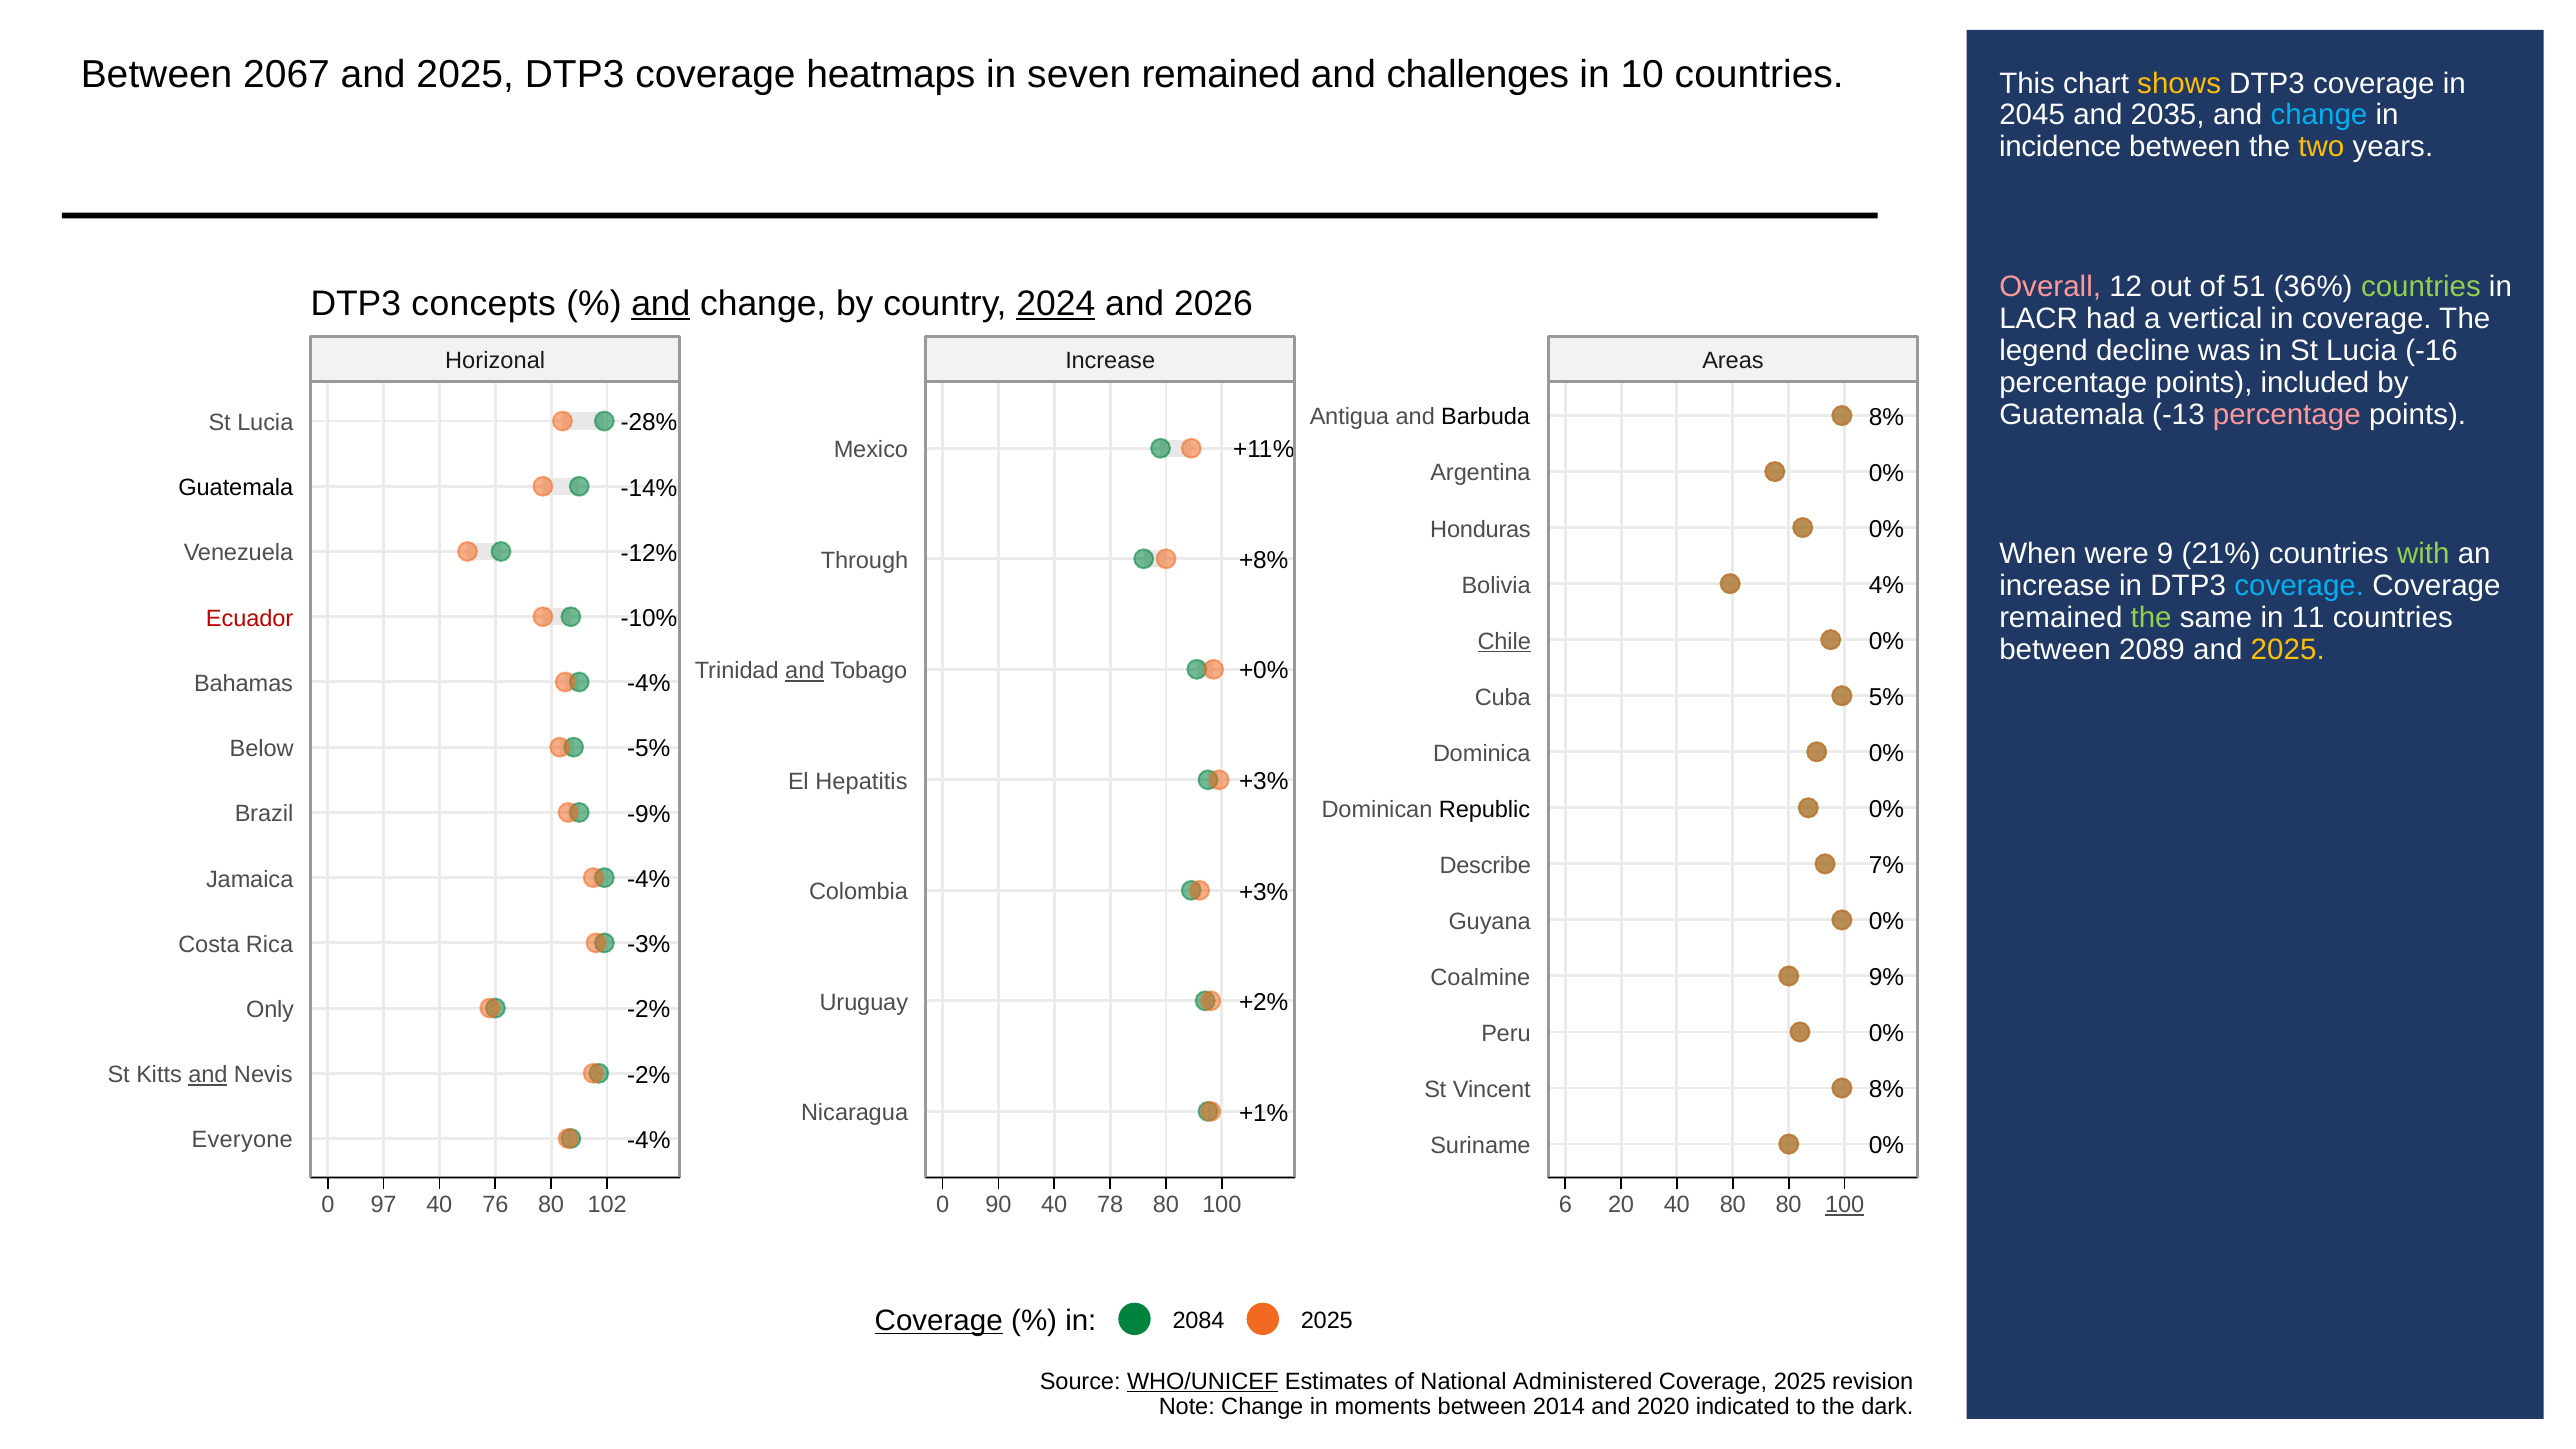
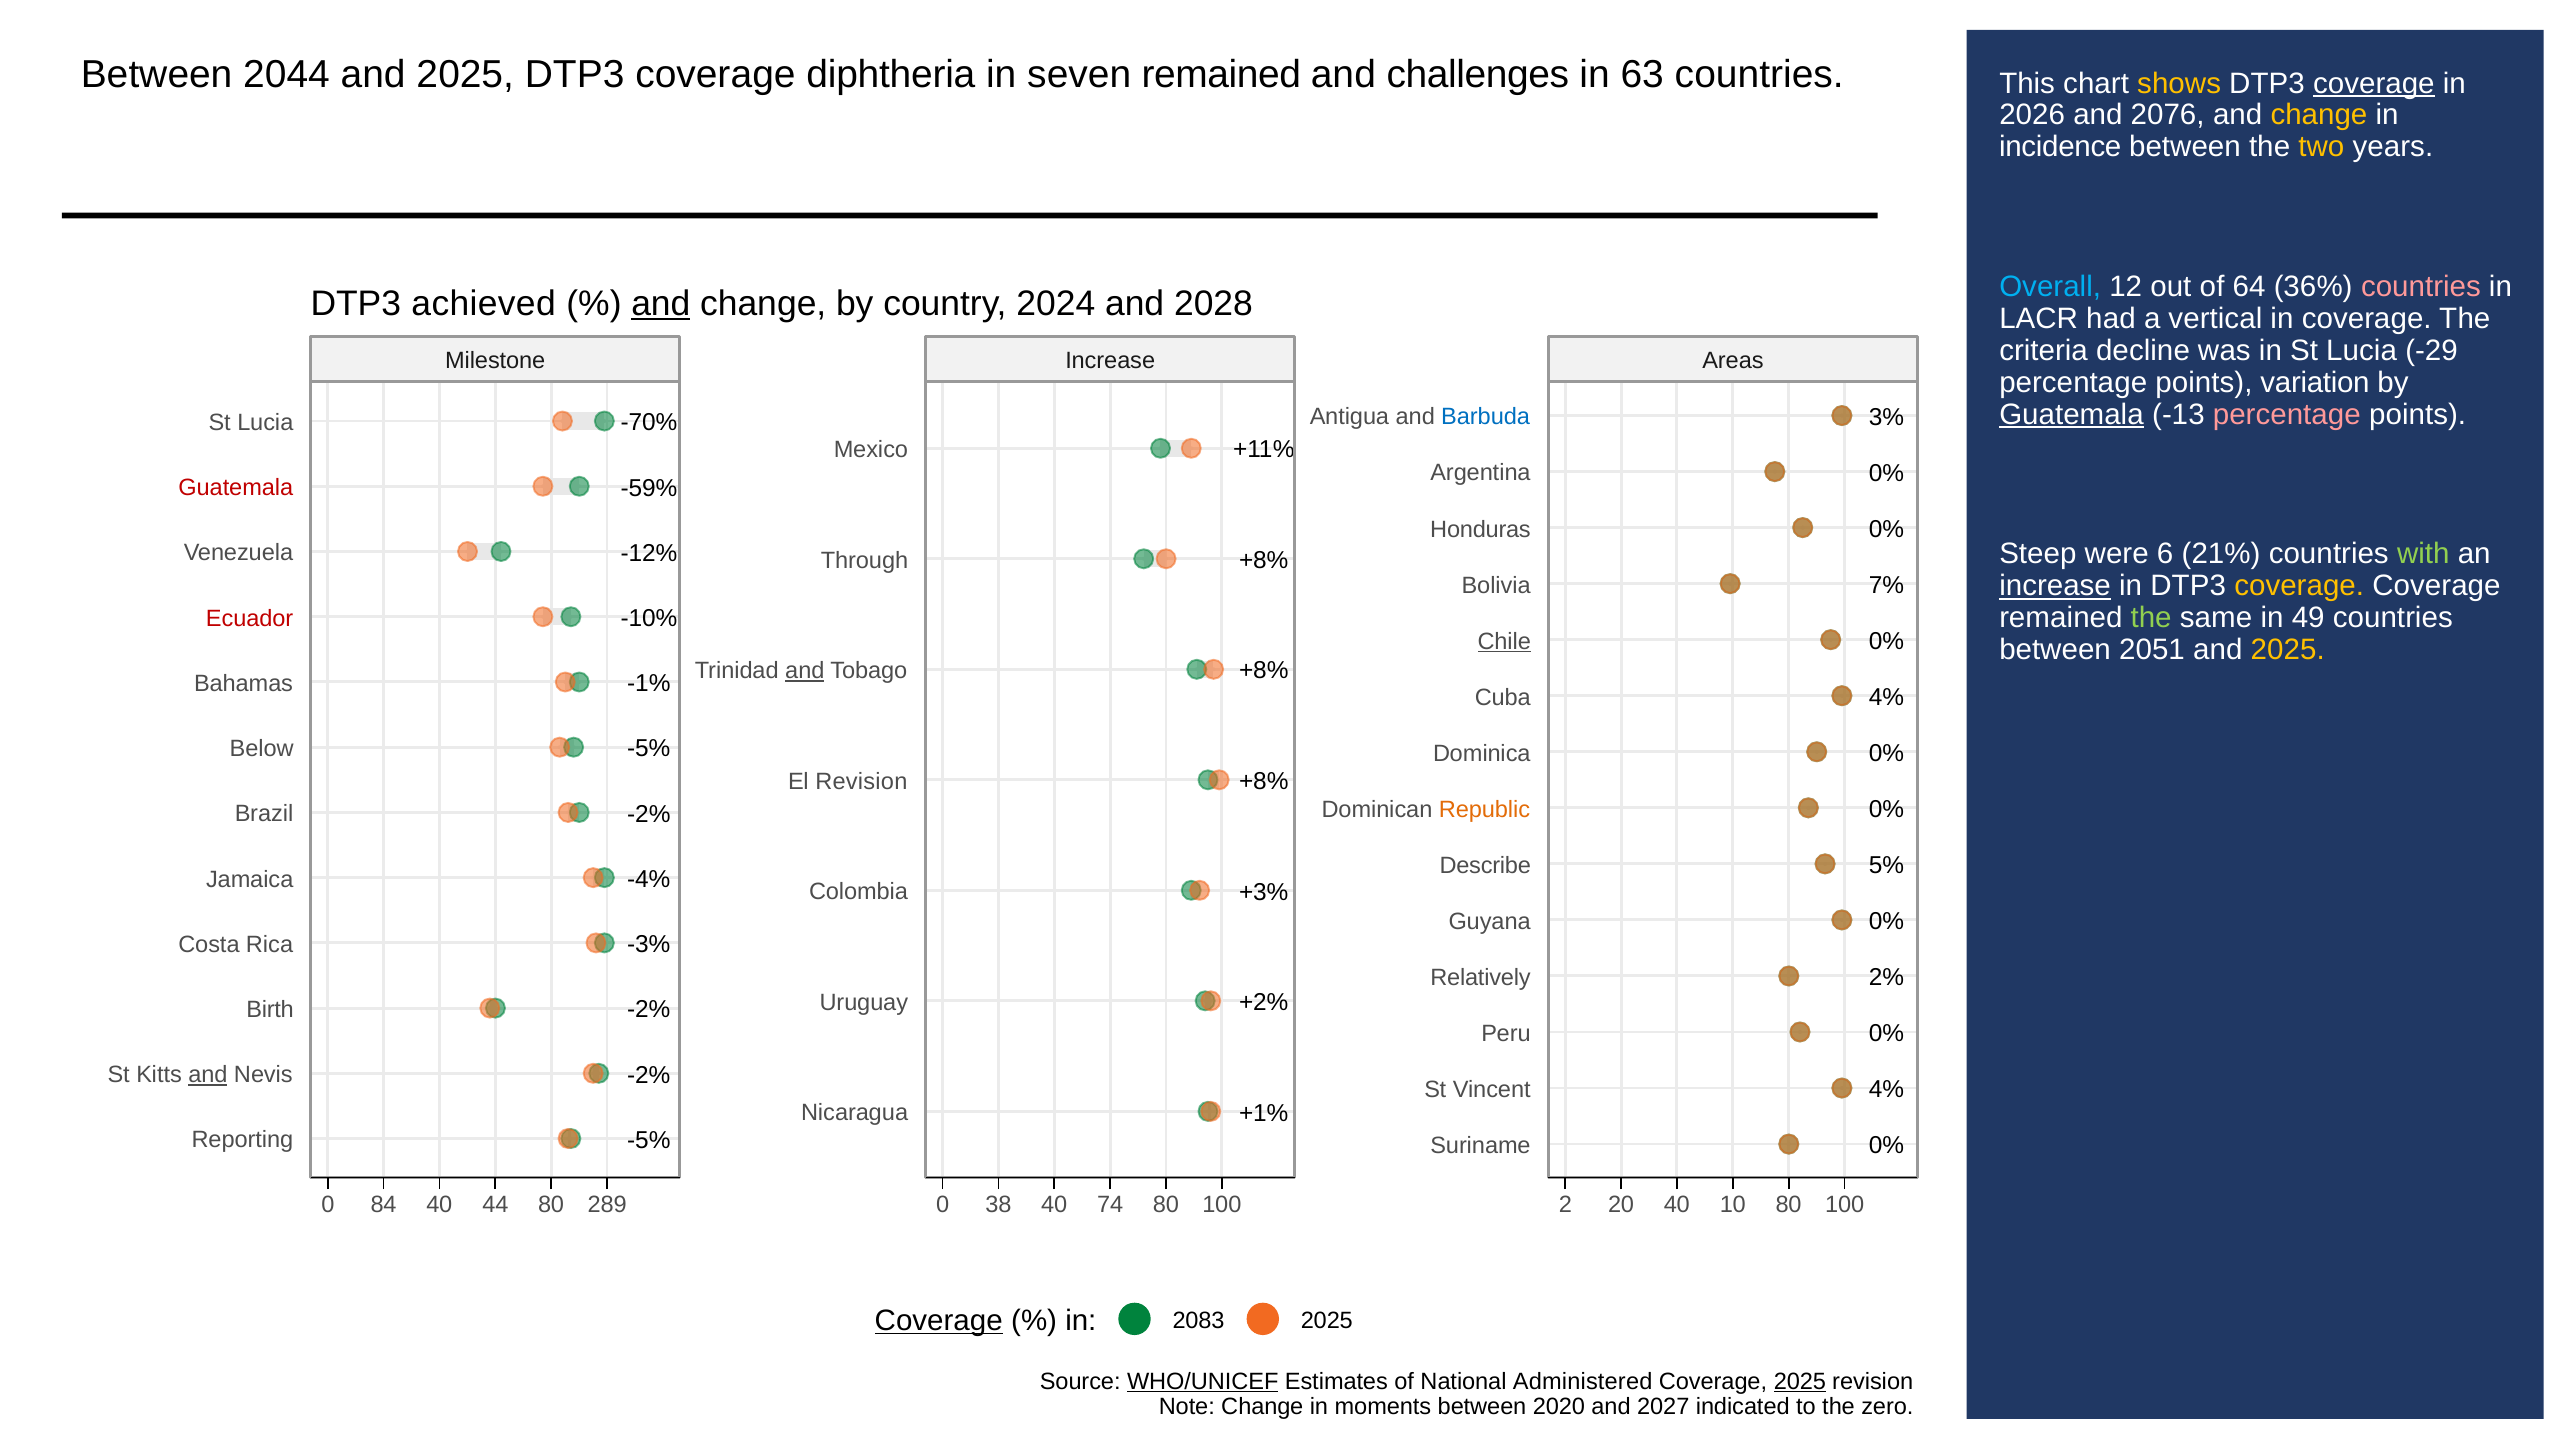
2067: 2067 -> 2044
heatmaps: heatmaps -> diphtheria
10: 10 -> 63
coverage at (2374, 83) underline: none -> present
2045: 2045 -> 2026
2035: 2035 -> 2076
change at (2319, 115) colour: light blue -> yellow
Overall colour: pink -> light blue
51: 51 -> 64
countries at (2421, 287) colour: light green -> pink
concepts: concepts -> achieved
2024 underline: present -> none
2026: 2026 -> 2028
legend: legend -> criteria
-16: -16 -> -29
Horizonal: Horizonal -> Milestone
included: included -> variation
Guatemala at (2072, 414) underline: none -> present
8% at (1887, 417): 8% -> 3%
Barbuda colour: black -> blue
-28%: -28% -> -70%
-14%: -14% -> -59%
Guatemala at (236, 488) colour: black -> red
When: When -> Steep
9: 9 -> 6
increase at (2055, 586) underline: none -> present
coverage at (2299, 586) colour: light blue -> yellow
4%: 4% -> 7%
11: 11 -> 49
2089: 2089 -> 2051
+0% at (1264, 671): +0% -> +8%
-4% at (649, 684): -4% -> -1%
5% at (1887, 697): 5% -> 4%
+3% at (1264, 781): +3% -> +8%
El Hepatitis: Hepatitis -> Revision
Republic colour: black -> orange
-9% at (649, 814): -9% -> -2%
7%: 7% -> 5%
9%: 9% -> 2%
Coalmine: Coalmine -> Relatively
Only: Only -> Birth
8% at (1887, 1090): 8% -> 4%
-4% at (649, 1140): -4% -> -5%
Everyone: Everyone -> Reporting
97: 97 -> 84
76: 76 -> 44
102: 102 -> 289
90: 90 -> 38
78: 78 -> 74
6: 6 -> 2
40 80: 80 -> 10
100 at (1845, 1205) underline: present -> none
2084: 2084 -> 2083
2025 at (1800, 1381) underline: none -> present
2014: 2014 -> 2020
2020: 2020 -> 2027
dark: dark -> zero
